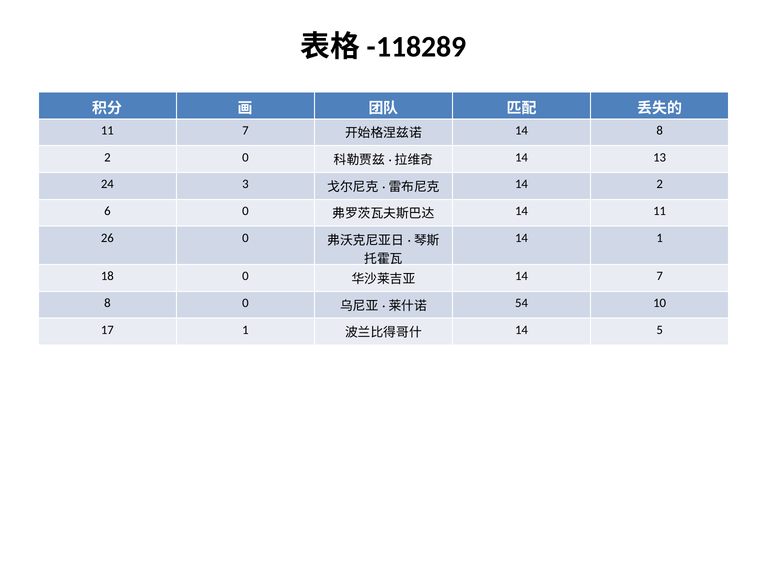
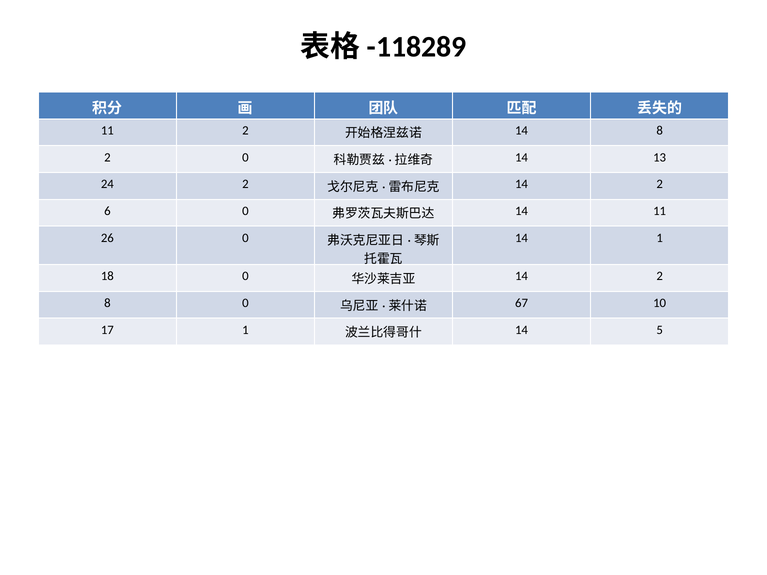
11 7: 7 -> 2
24 3: 3 -> 2
7 at (660, 276): 7 -> 2
54: 54 -> 67
